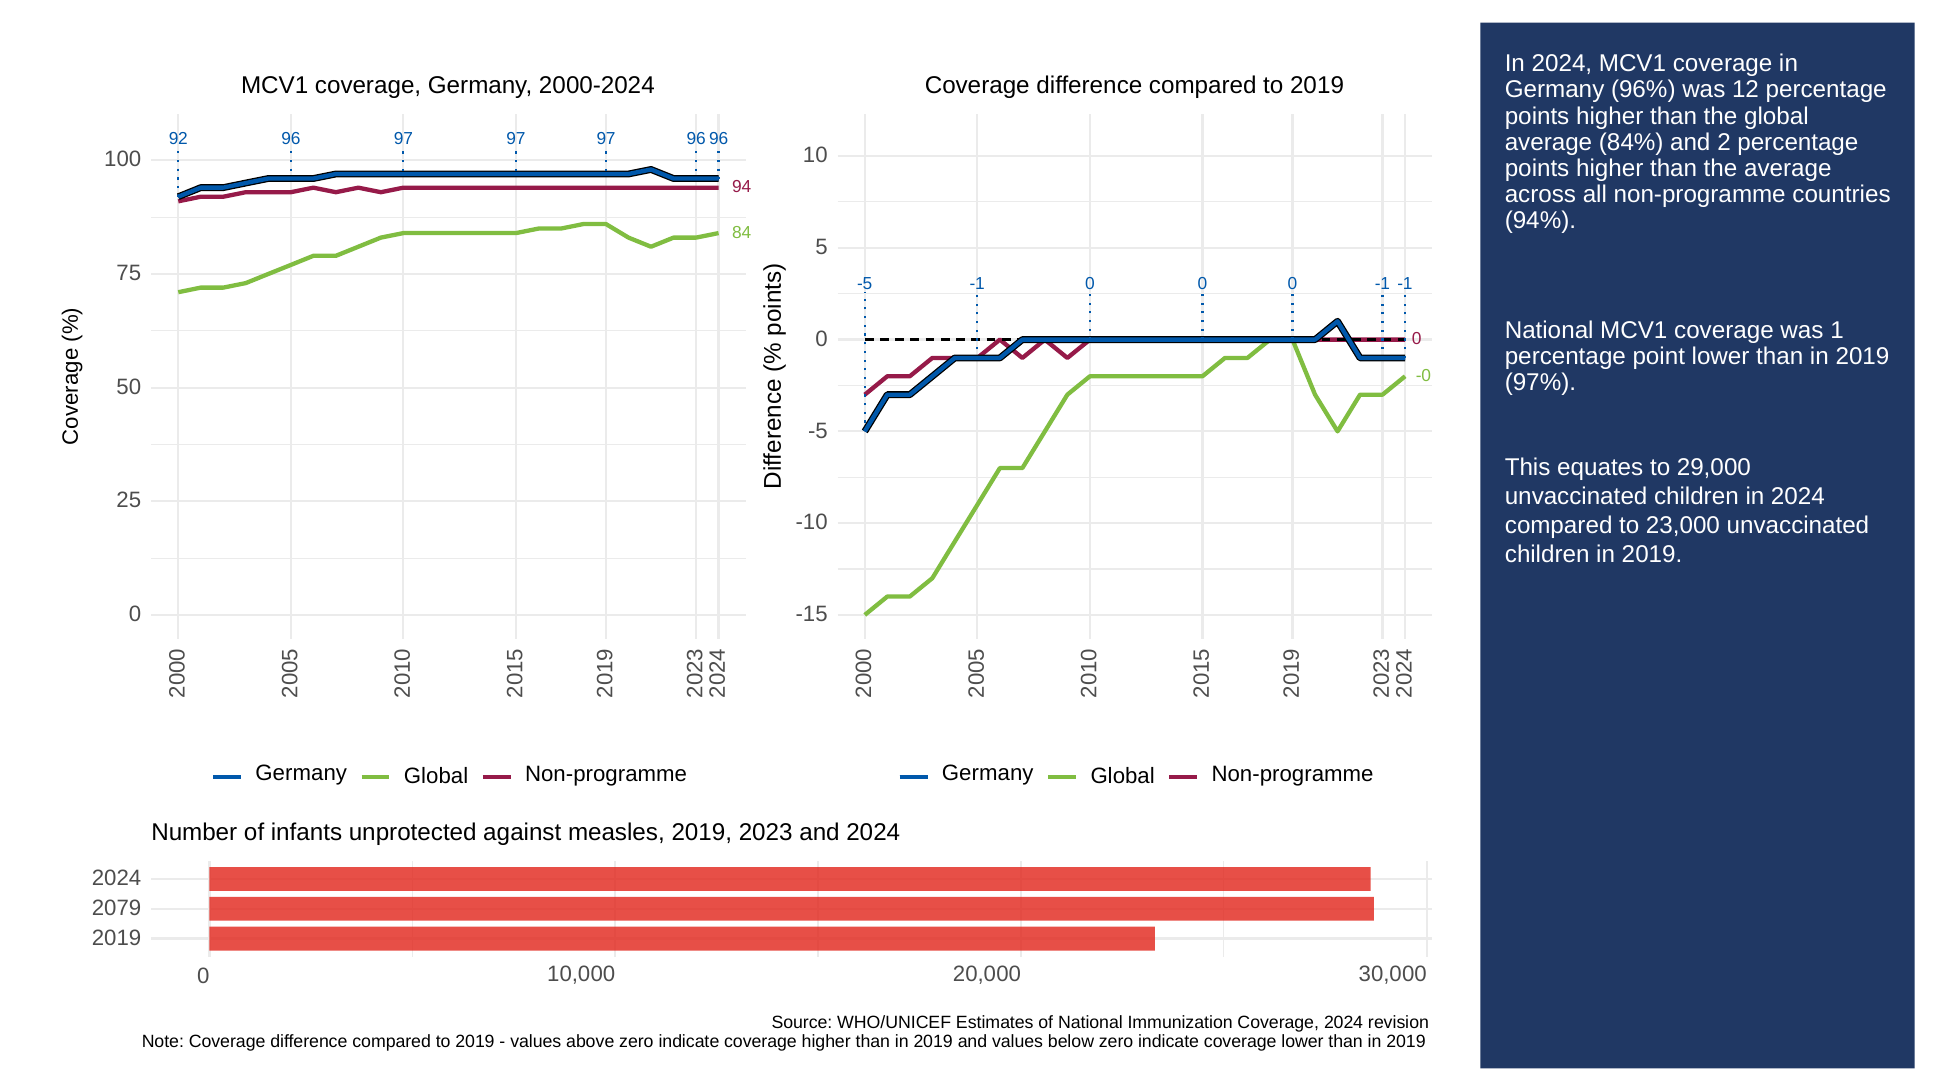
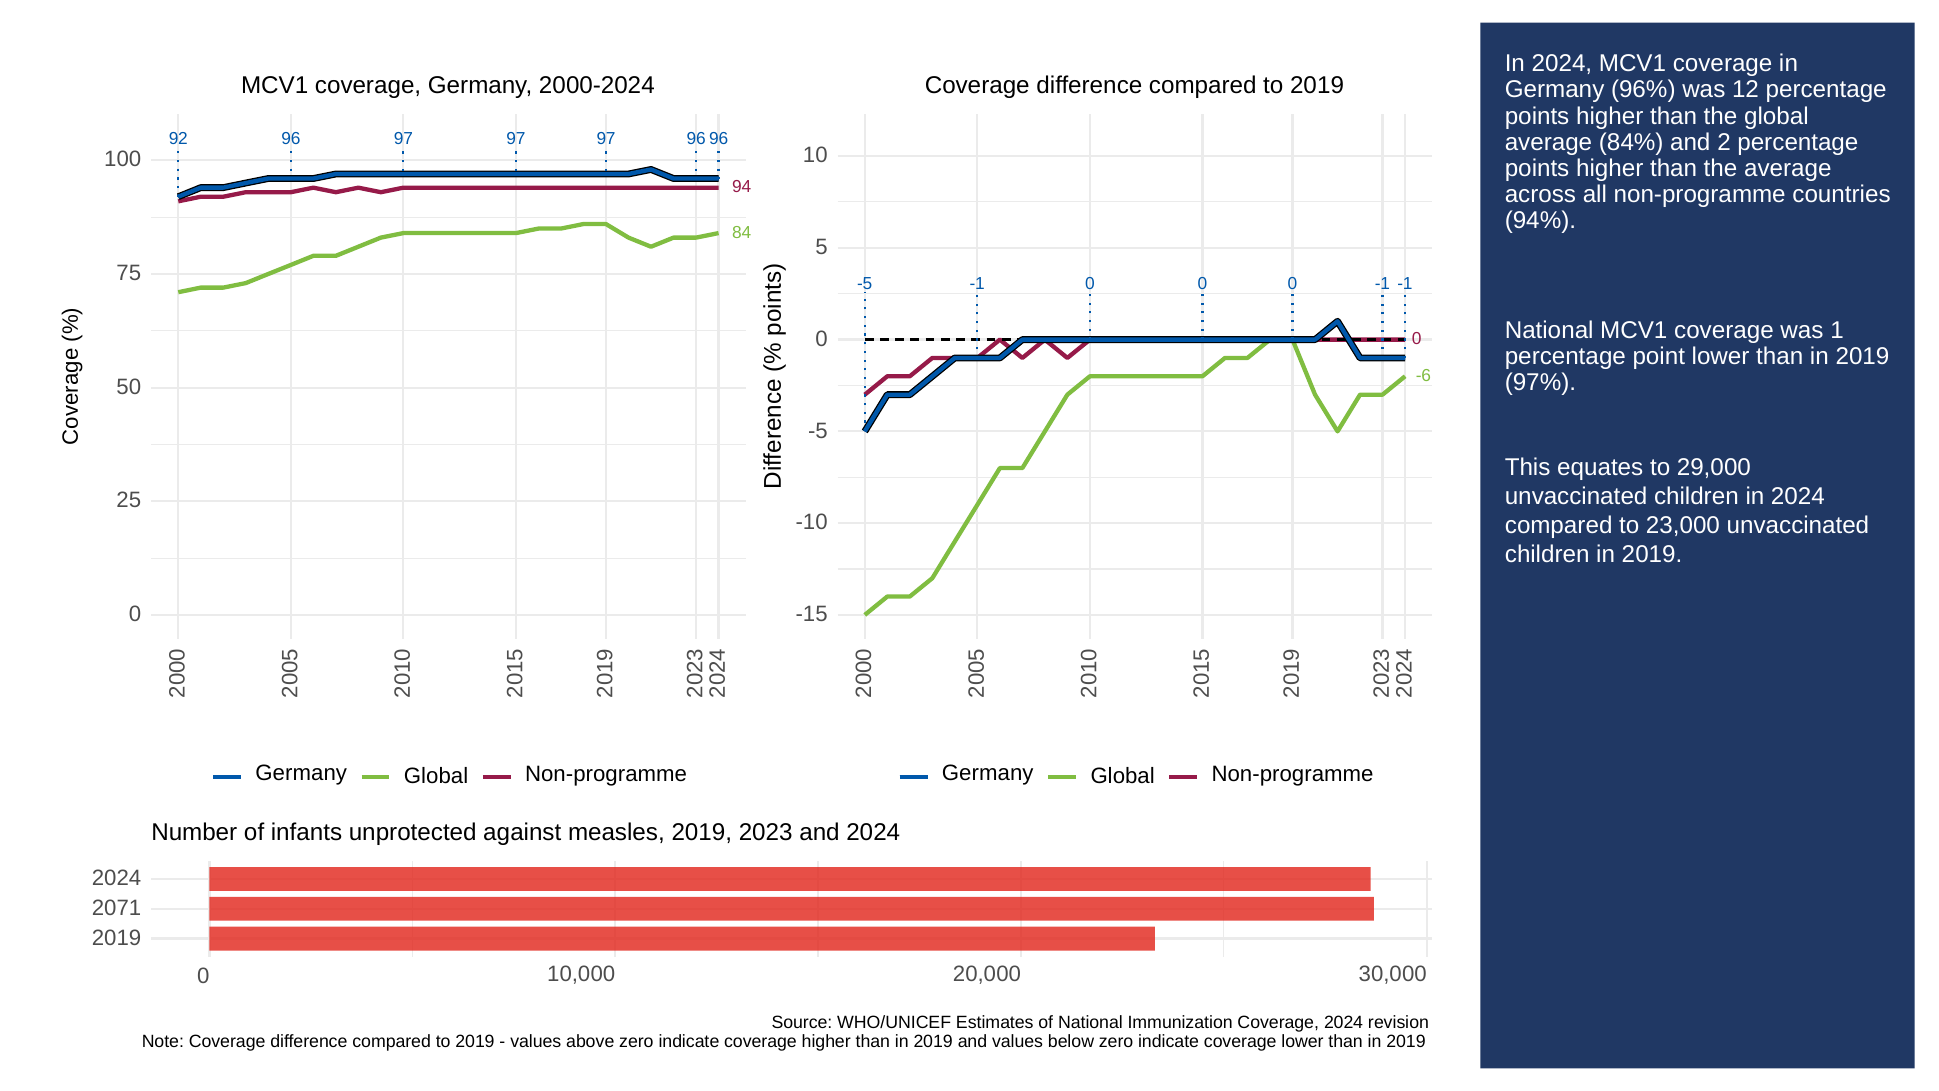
-0: -0 -> -6
2079: 2079 -> 2071
